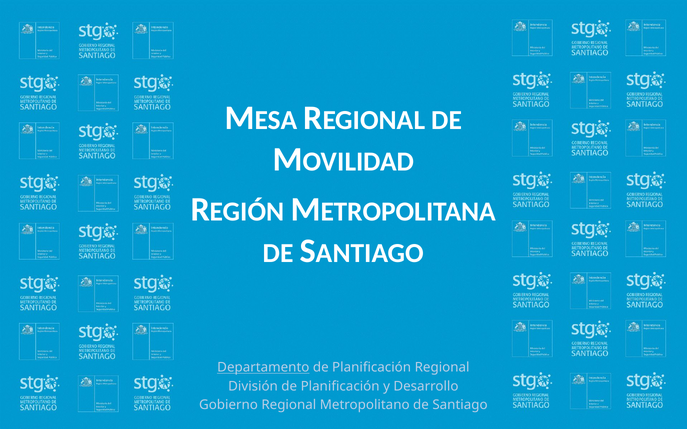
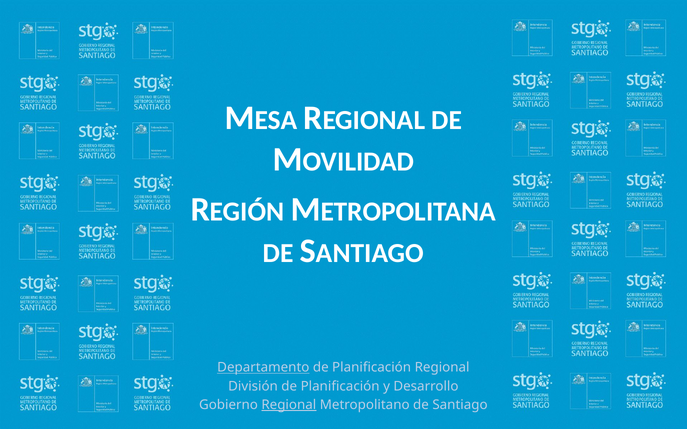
Regional at (289, 405) underline: none -> present
